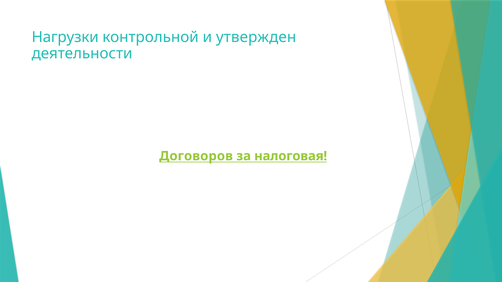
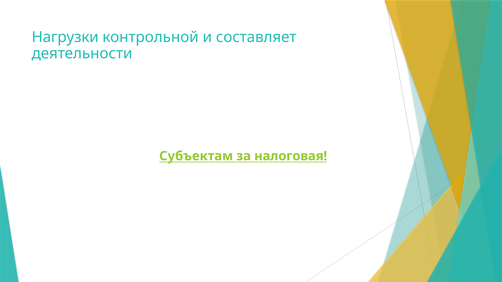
утвержден: утвержден -> составляет
Договоров: Договоров -> Субъектам
